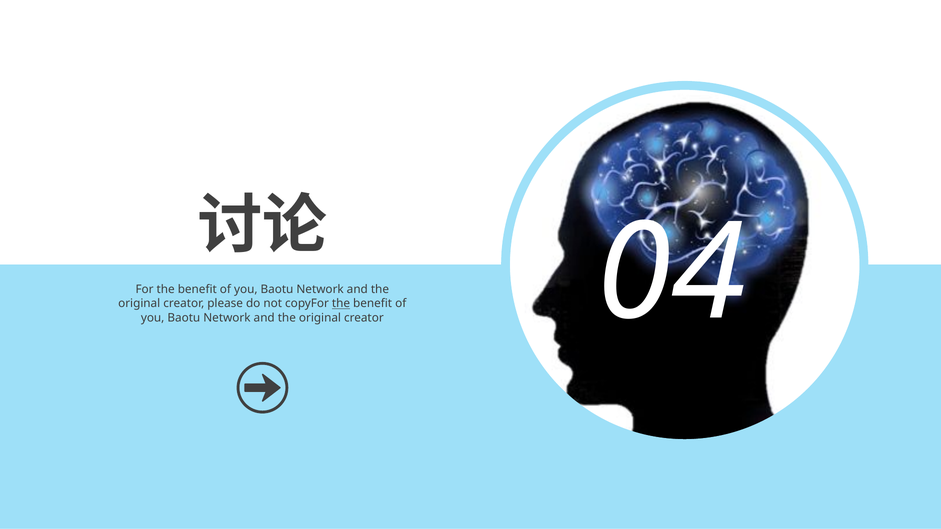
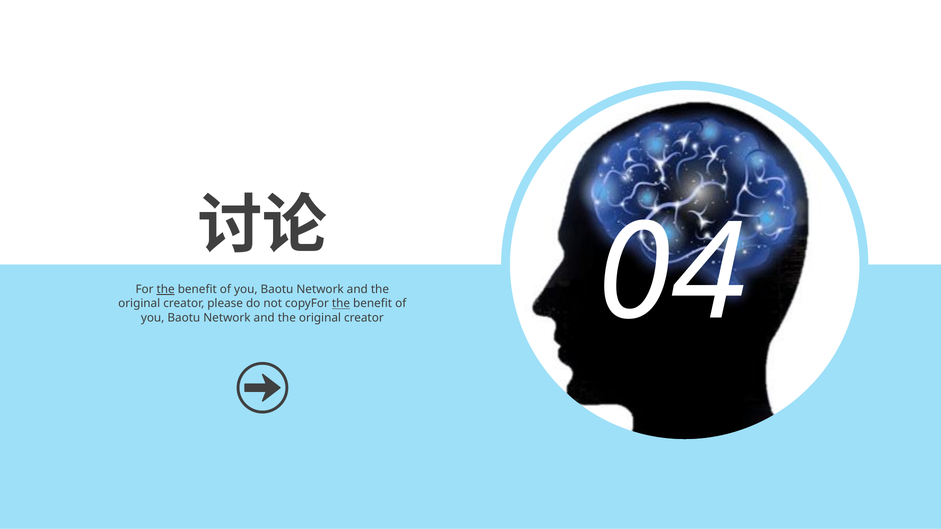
the at (166, 290) underline: none -> present
